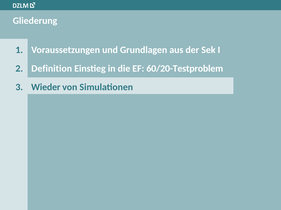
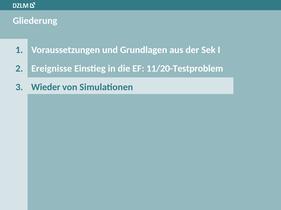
Definition: Definition -> Ereignisse
60/20-Testproblem: 60/20-Testproblem -> 11/20-Testproblem
